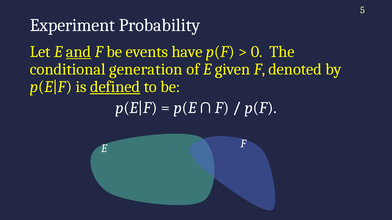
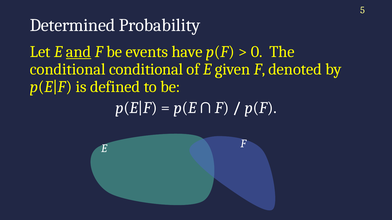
Experiment: Experiment -> Determined
conditional generation: generation -> conditional
defined underline: present -> none
